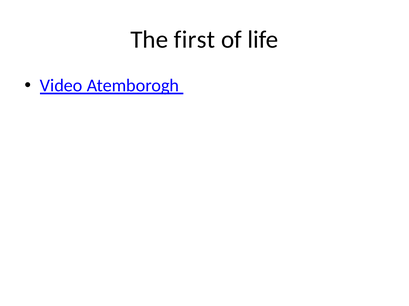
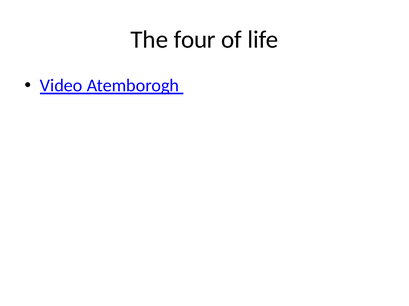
first: first -> four
